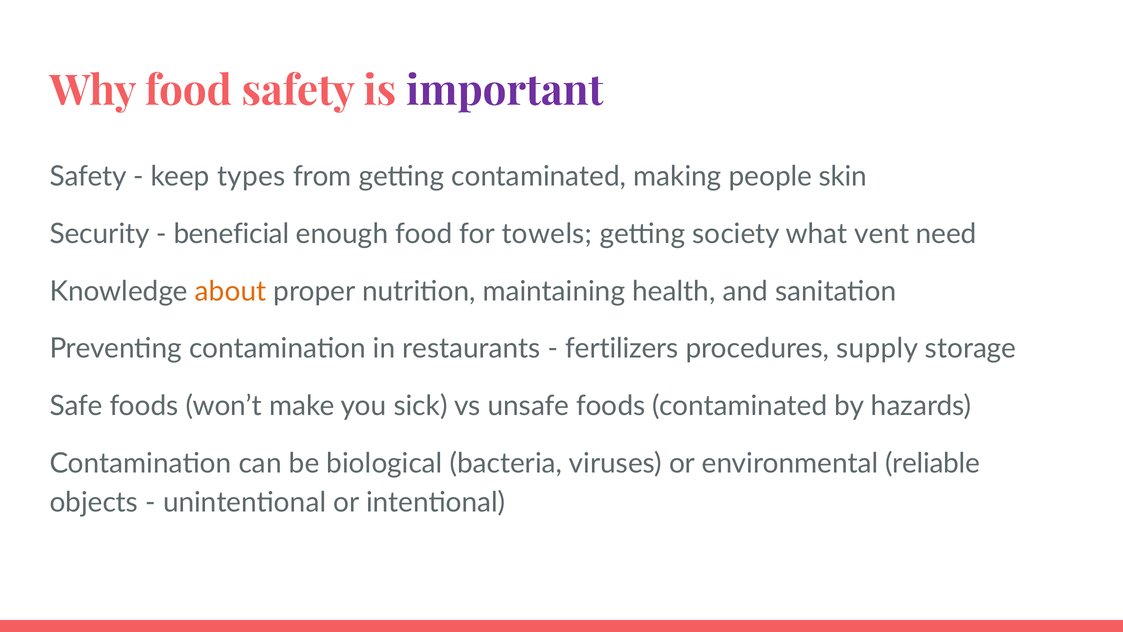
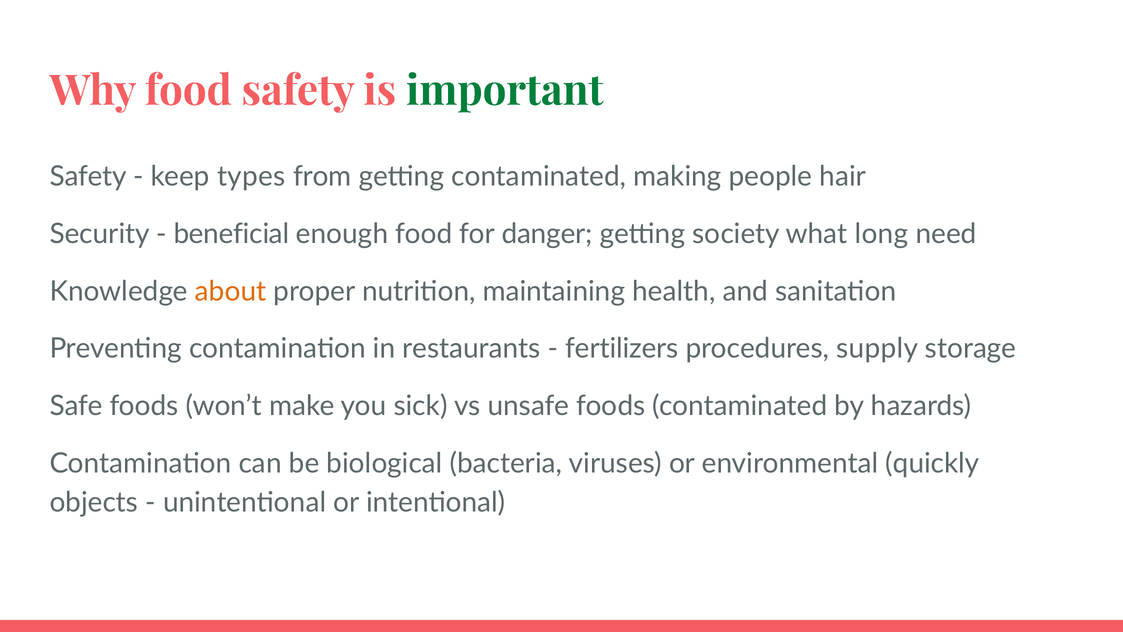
important colour: purple -> green
skin: skin -> hair
towels: towels -> danger
vent: vent -> long
reliable: reliable -> quickly
